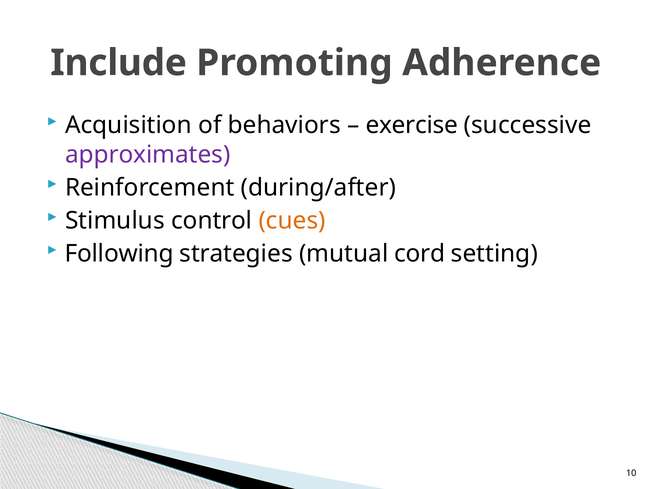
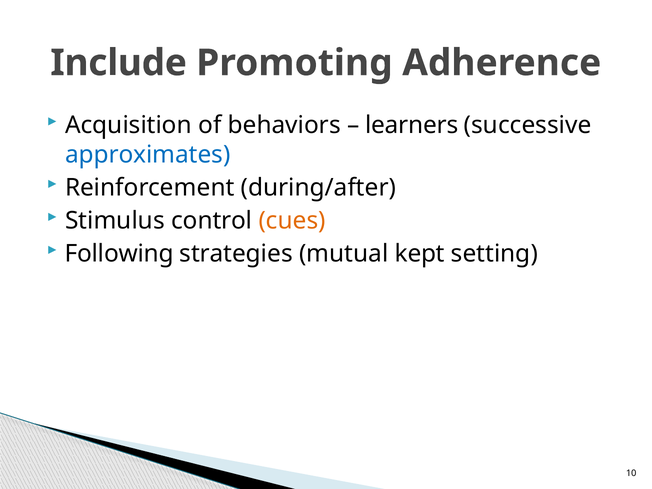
exercise: exercise -> learners
approximates colour: purple -> blue
cord: cord -> kept
